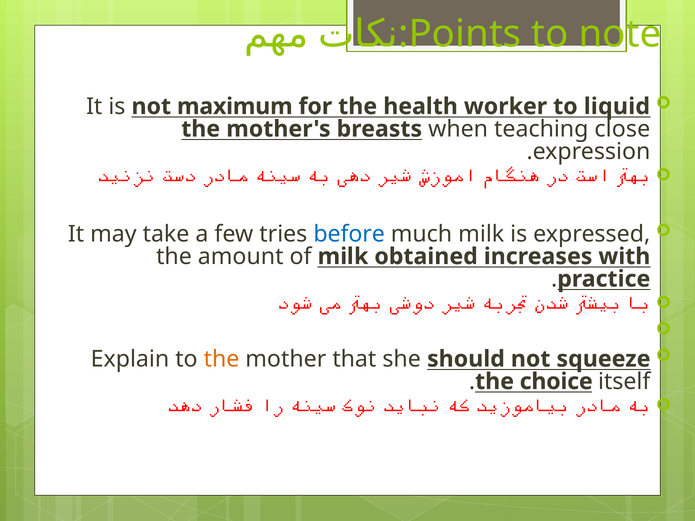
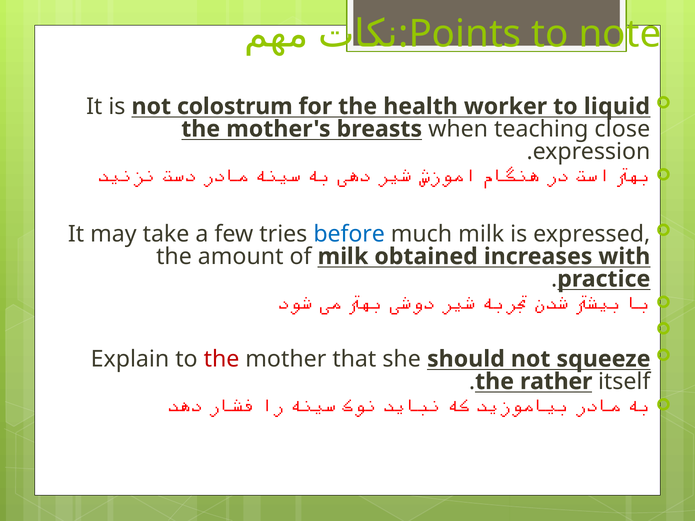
maximum: maximum -> colostrum
the at (222, 359) colour: orange -> red
choice: choice -> rather
